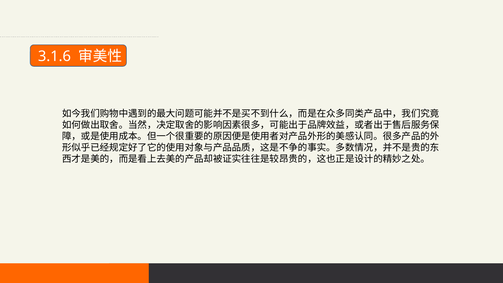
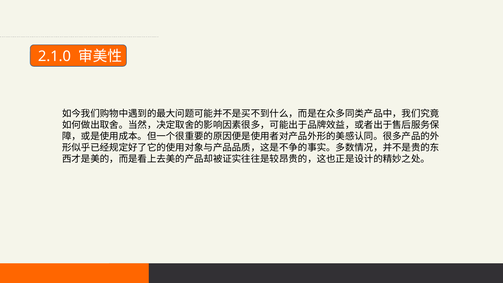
3.1.6: 3.1.6 -> 2.1.0
